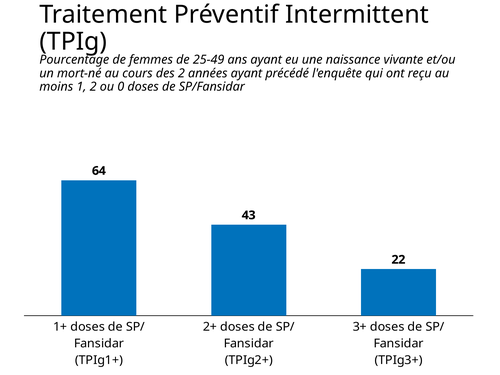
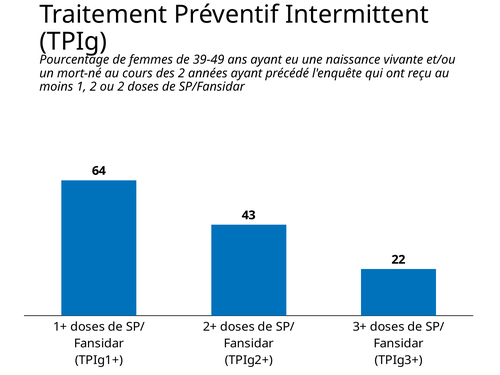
25-49: 25-49 -> 39-49
ou 0: 0 -> 2
